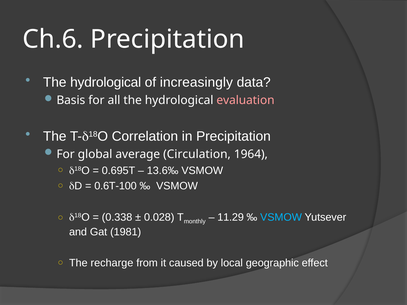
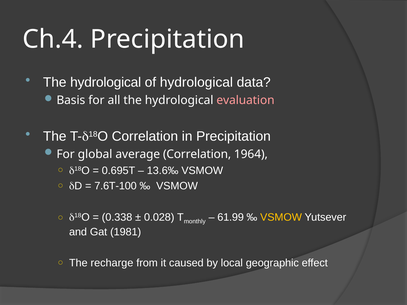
Ch.6: Ch.6 -> Ch.4
of increasingly: increasingly -> hydrological
average Circulation: Circulation -> Correlation
0.6T-100: 0.6T-100 -> 7.6T-100
11.29: 11.29 -> 61.99
VSMOW at (281, 217) colour: light blue -> yellow
